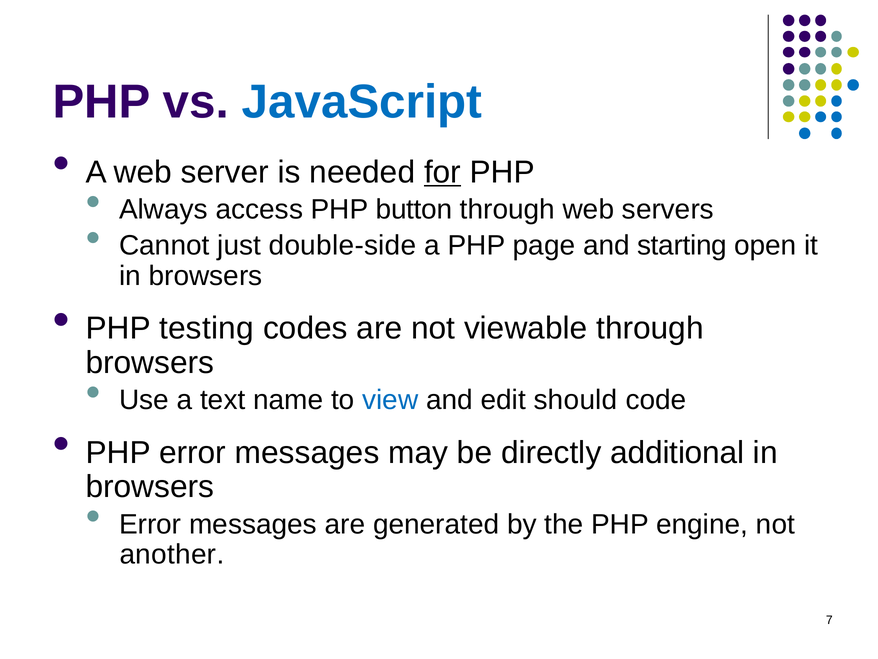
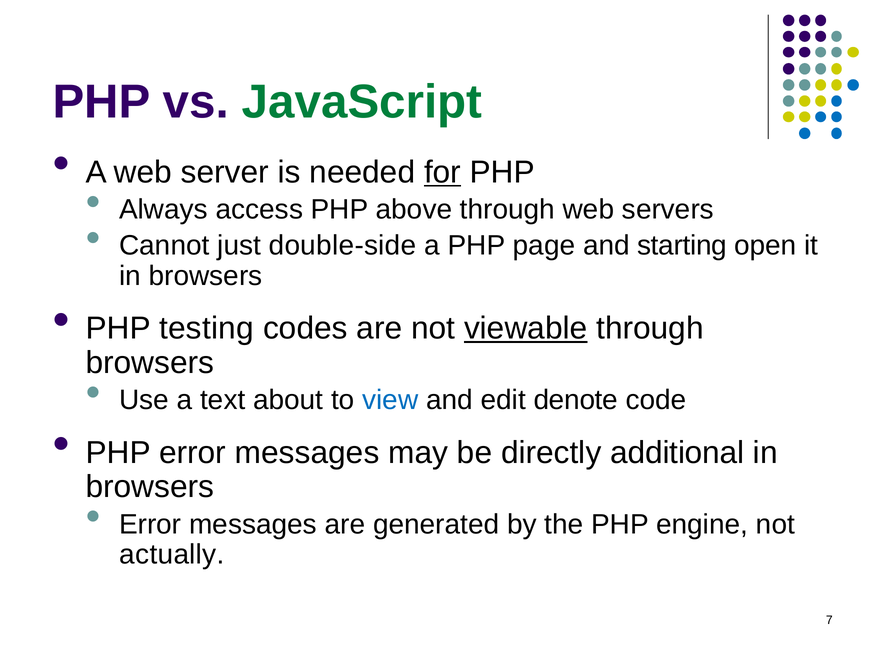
JavaScript colour: blue -> green
button: button -> above
viewable underline: none -> present
name: name -> about
should: should -> denote
another: another -> actually
